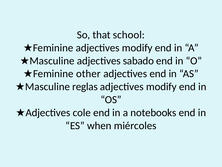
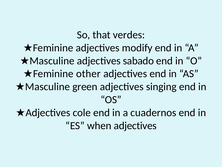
school: school -> verdes
reglas: reglas -> green
modify at (161, 86): modify -> singing
notebooks: notebooks -> cuadernos
when miércoles: miércoles -> adjectives
